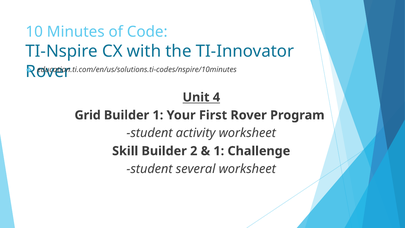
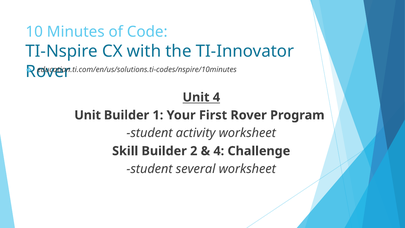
Grid at (88, 115): Grid -> Unit
1 at (219, 151): 1 -> 4
